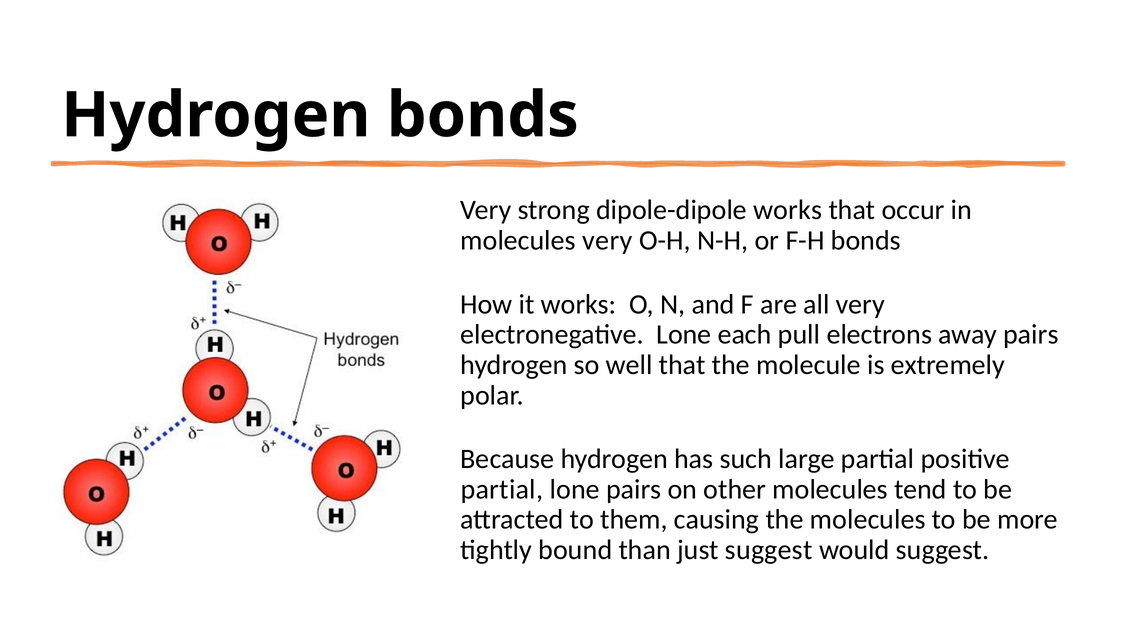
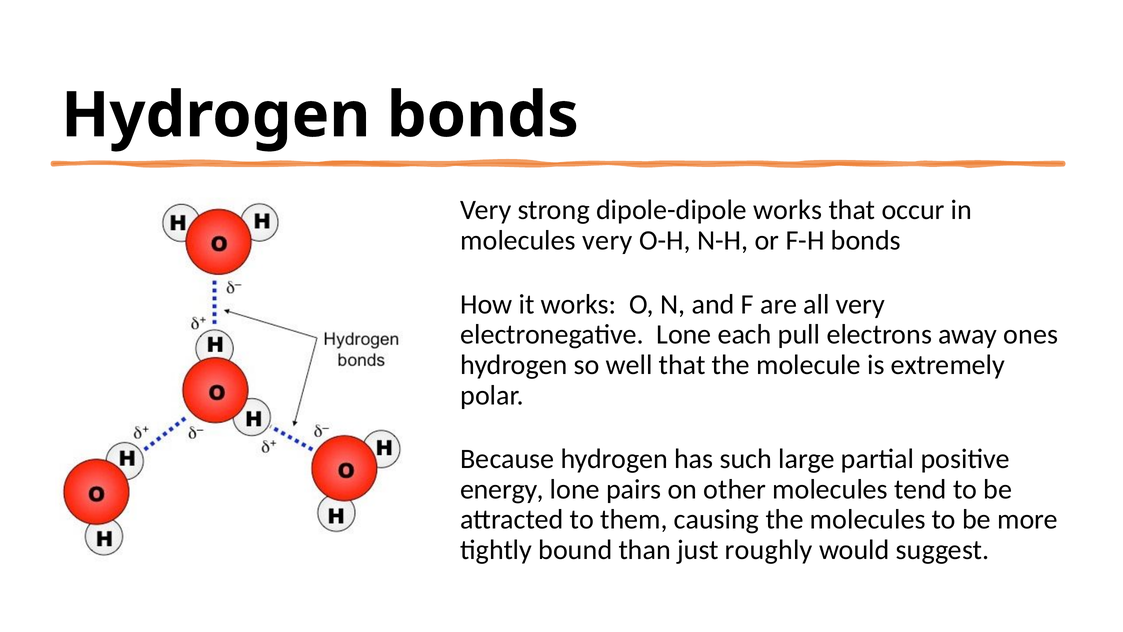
away pairs: pairs -> ones
partial at (502, 489): partial -> energy
just suggest: suggest -> roughly
